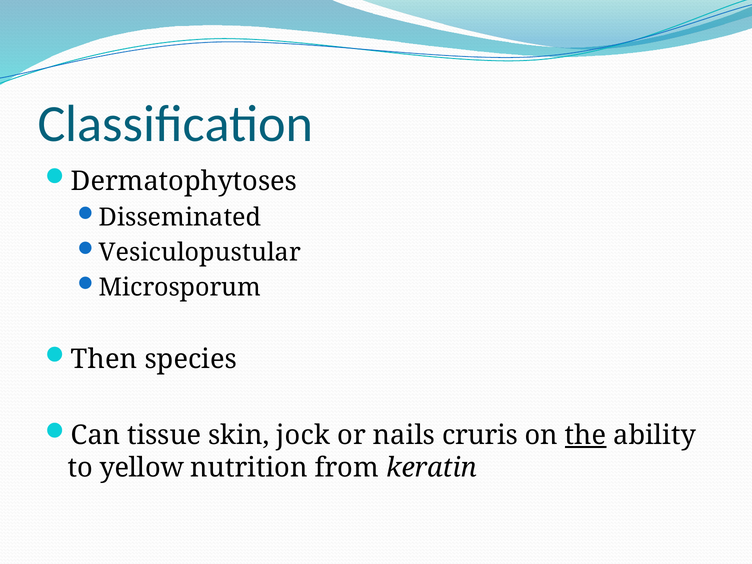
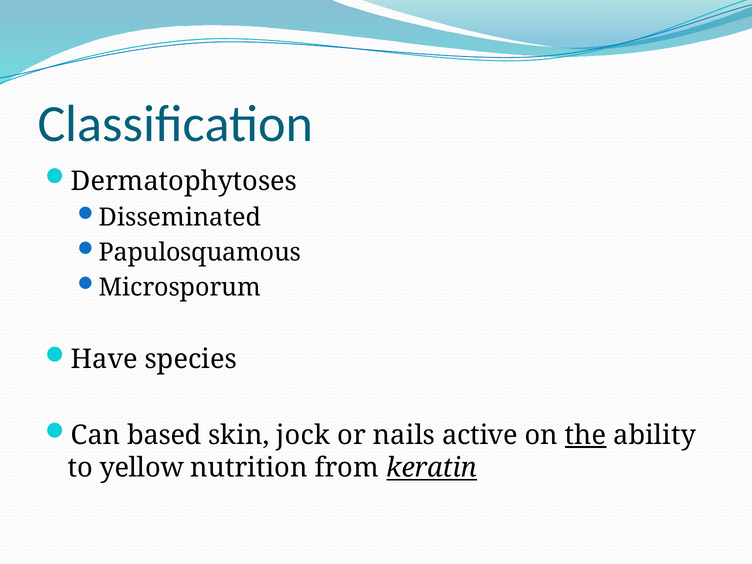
Vesiculopustular: Vesiculopustular -> Papulosquamous
Then: Then -> Have
tissue: tissue -> based
cruris: cruris -> active
keratin underline: none -> present
